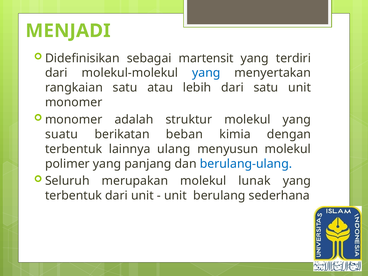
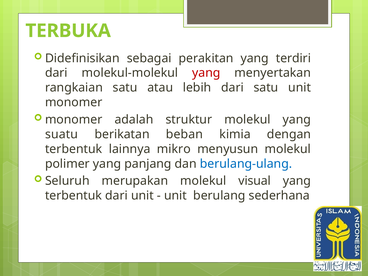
MENJADI: MENJADI -> TERBUKA
martensit: martensit -> perakitan
yang at (206, 73) colour: blue -> red
ulang: ulang -> mikro
lunak: lunak -> visual
